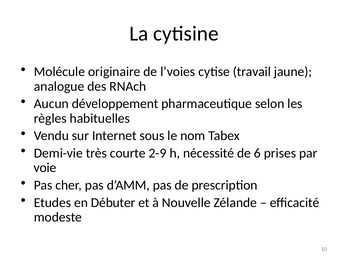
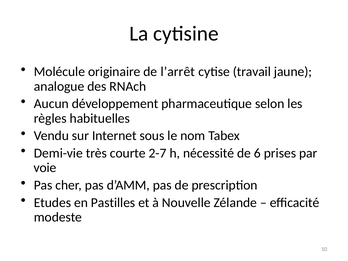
l’voies: l’voies -> l’arrêt
2-9: 2-9 -> 2-7
Débuter: Débuter -> Pastilles
